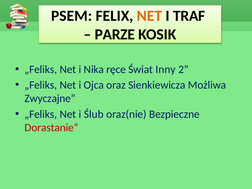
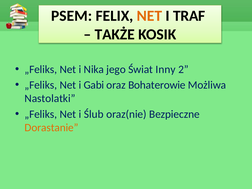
PARZE: PARZE -> TAKŻE
ręce: ręce -> jego
Ojca: Ojca -> Gabi
Sienkiewicza: Sienkiewicza -> Bohaterowie
Zwyczajne: Zwyczajne -> Nastolatki
Dorastanie colour: red -> orange
